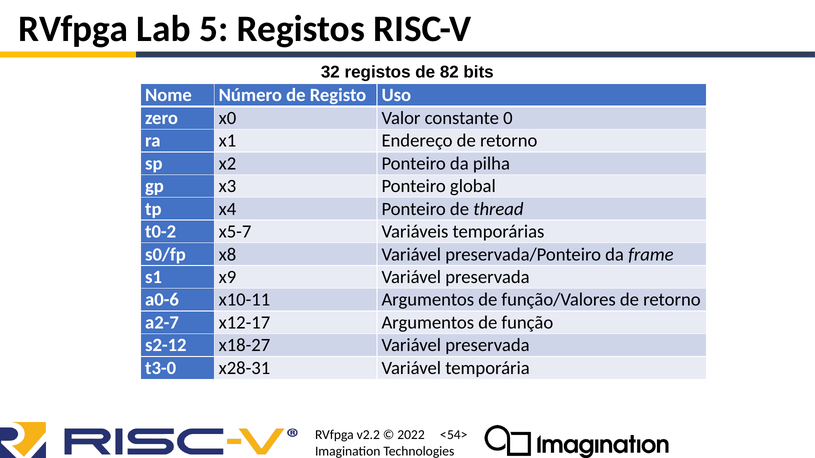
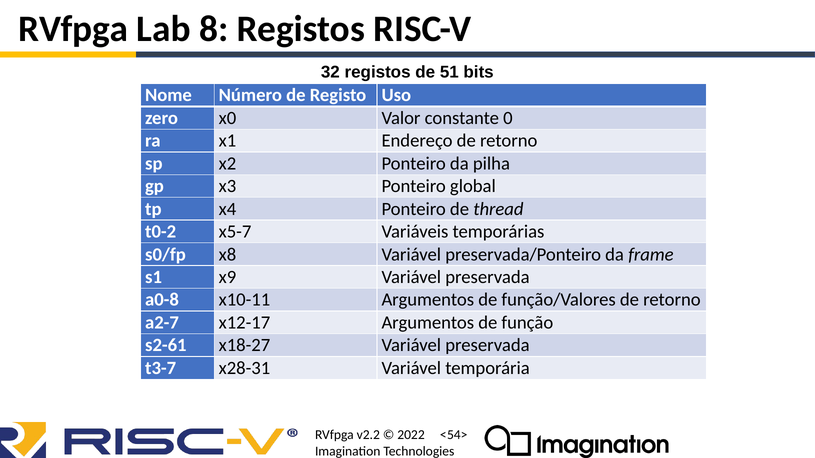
5: 5 -> 8
82: 82 -> 51
a0-6: a0-6 -> a0-8
s2-12: s2-12 -> s2-61
t3-0: t3-0 -> t3-7
